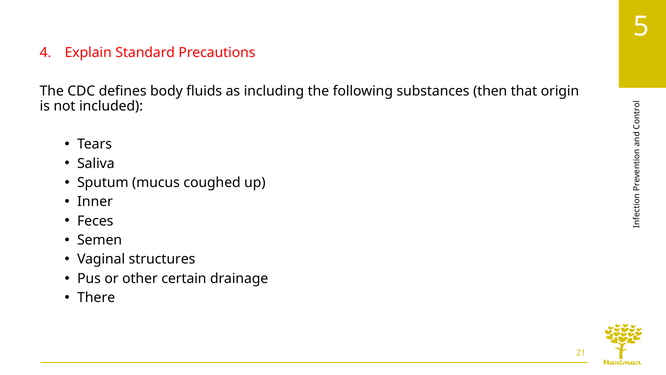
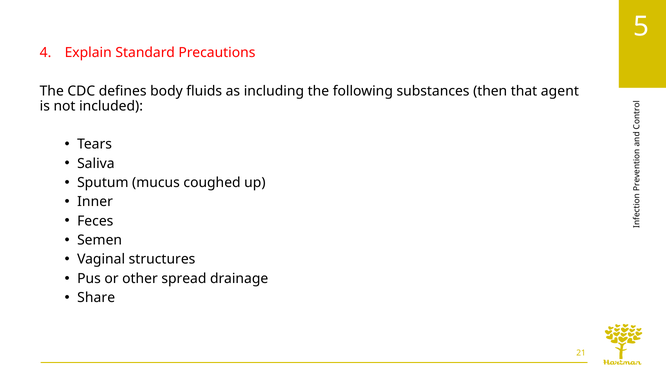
origin: origin -> agent
certain: certain -> spread
There: There -> Share
